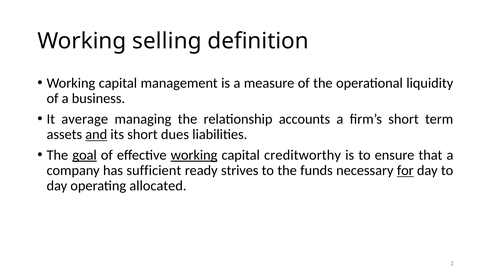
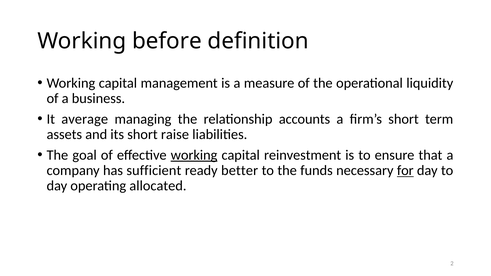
selling: selling -> before
and underline: present -> none
dues: dues -> raise
goal underline: present -> none
creditworthy: creditworthy -> reinvestment
strives: strives -> better
